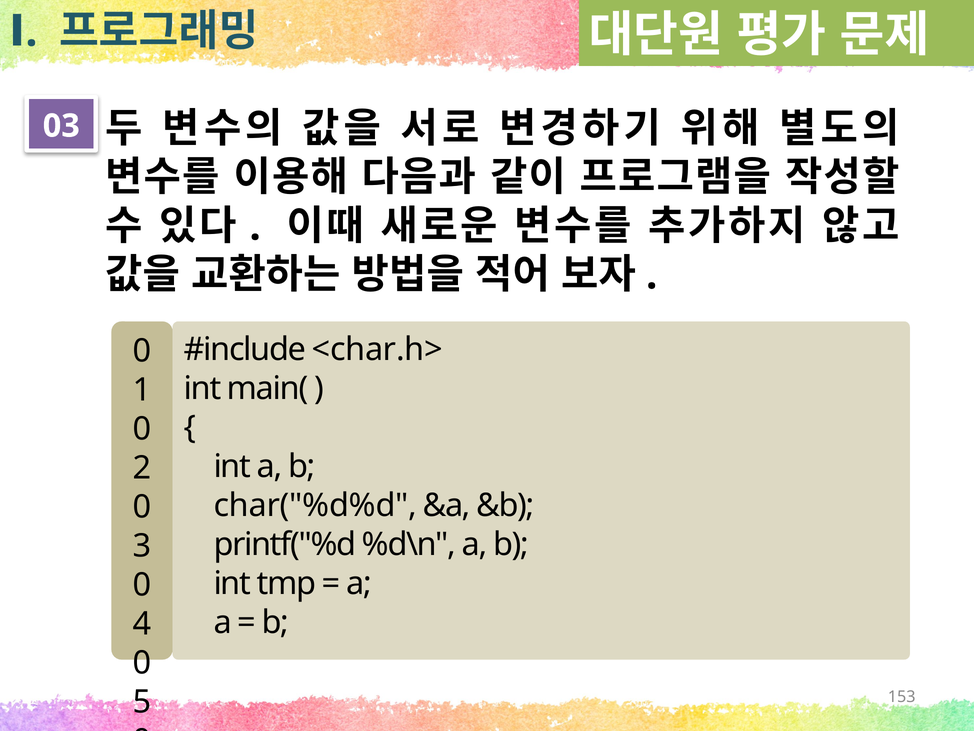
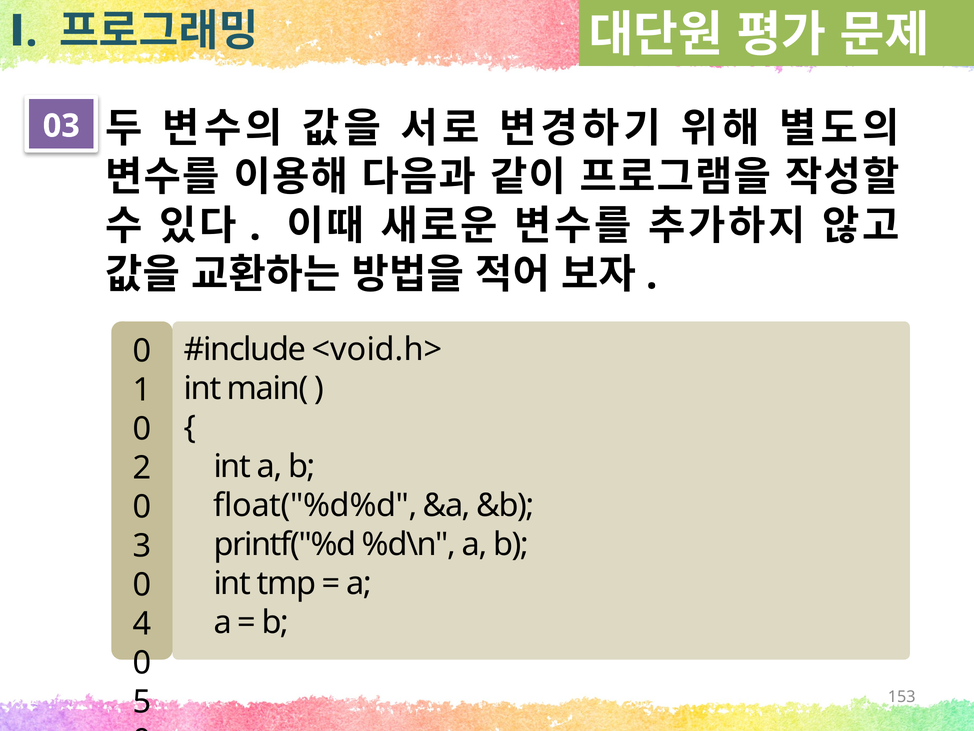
<char.h>: <char.h> -> <void.h>
char("%d%d: char("%d%d -> float("%d%d
